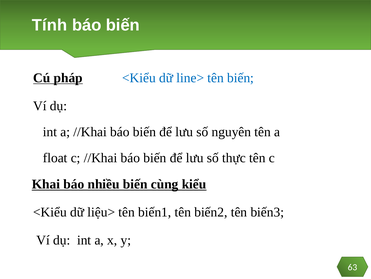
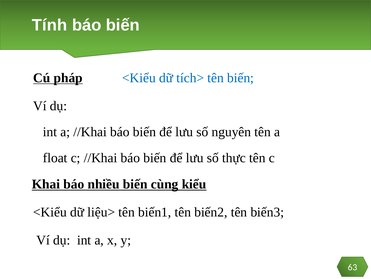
line>: line> -> tích>
